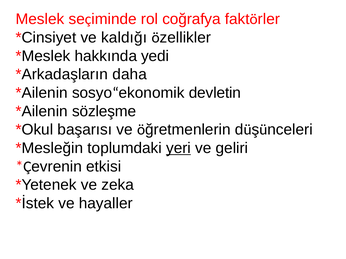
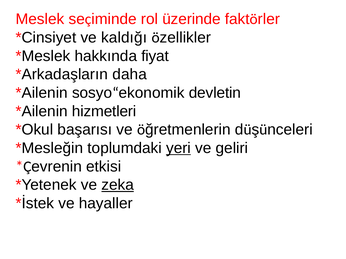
coğrafya: coğrafya -> üzerinde
yedi: yedi -> fiyat
sözleşme: sözleşme -> hizmetleri
zeka underline: none -> present
